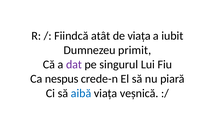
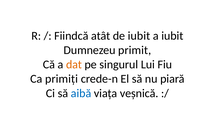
de viața: viața -> iubit
dat colour: purple -> orange
nespus: nespus -> primiți
